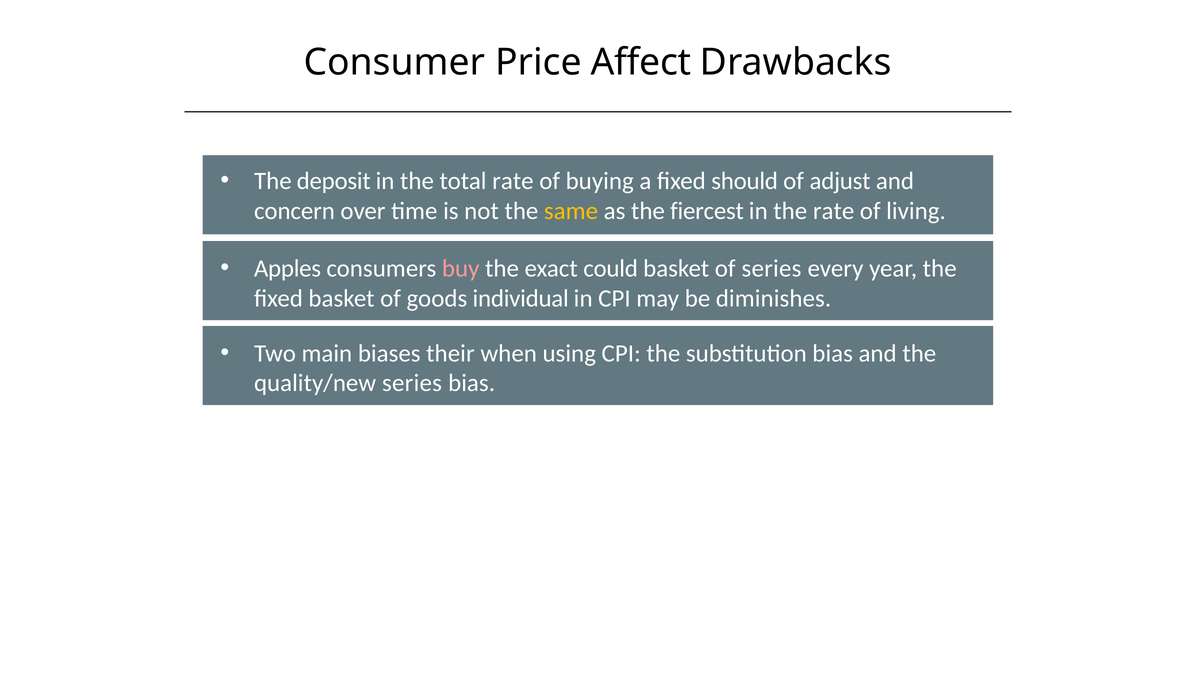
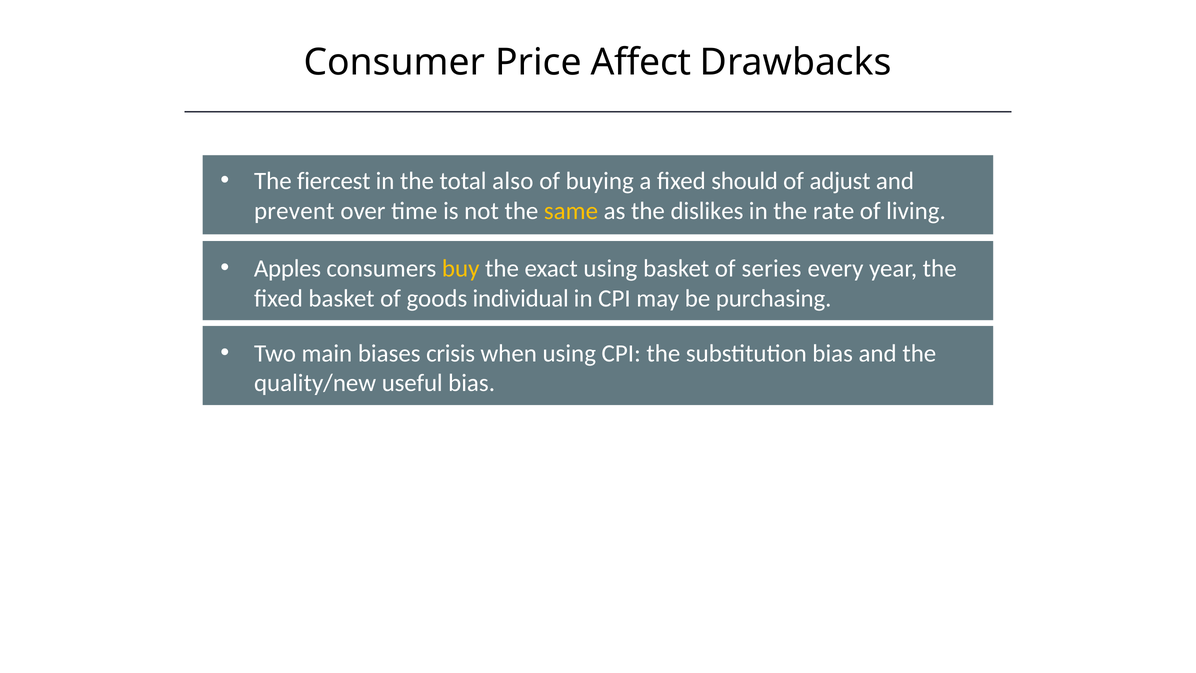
deposit: deposit -> fiercest
total rate: rate -> also
concern: concern -> prevent
fiercest: fiercest -> dislikes
buy colour: pink -> yellow
exact could: could -> using
diminishes: diminishes -> purchasing
their: their -> crisis
quality/new series: series -> useful
